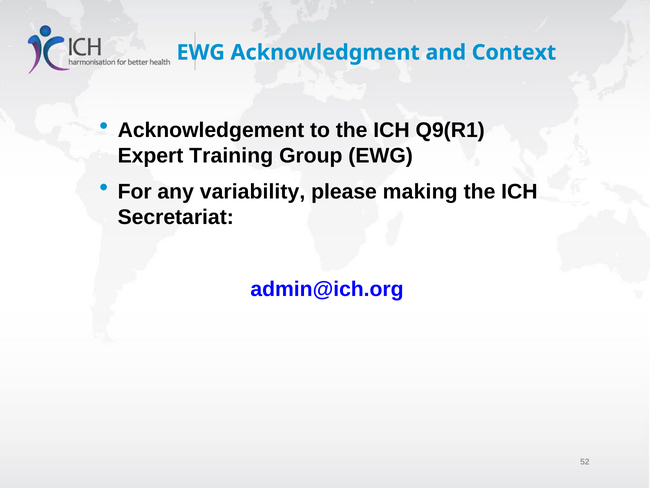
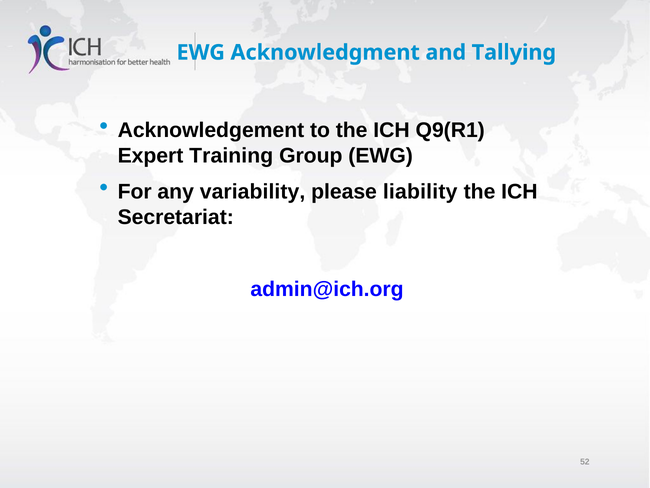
Context: Context -> Tallying
making: making -> liability
